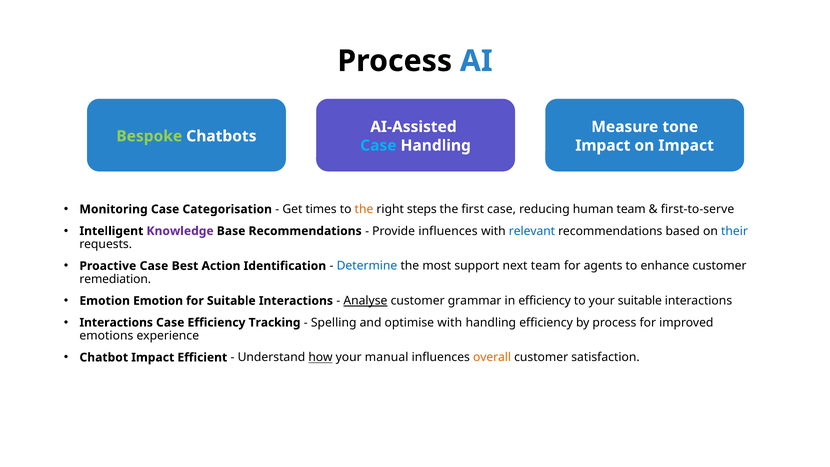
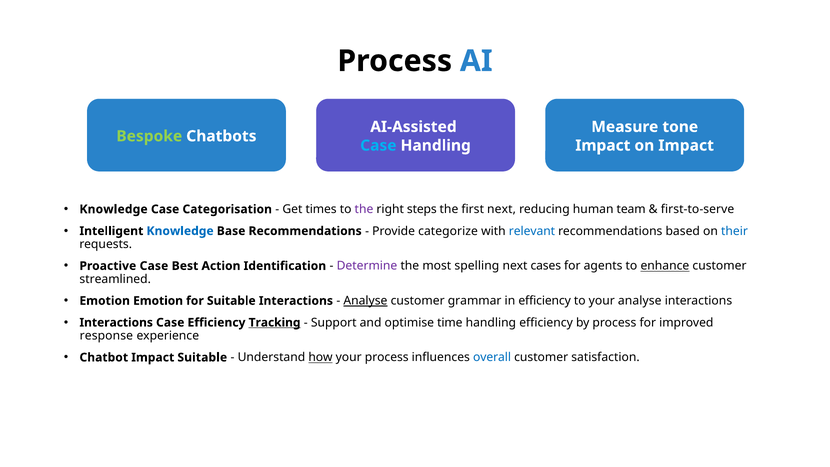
Monitoring at (114, 209): Monitoring -> Knowledge
the at (364, 209) colour: orange -> purple
first case: case -> next
Knowledge at (180, 231) colour: purple -> blue
Provide influences: influences -> categorize
Determine colour: blue -> purple
support: support -> spelling
next team: team -> cases
enhance underline: none -> present
remediation: remediation -> streamlined
your suitable: suitable -> analyse
Tracking underline: none -> present
Spelling: Spelling -> Support
optimise with: with -> time
emotions: emotions -> response
Impact Efficient: Efficient -> Suitable
your manual: manual -> process
overall colour: orange -> blue
